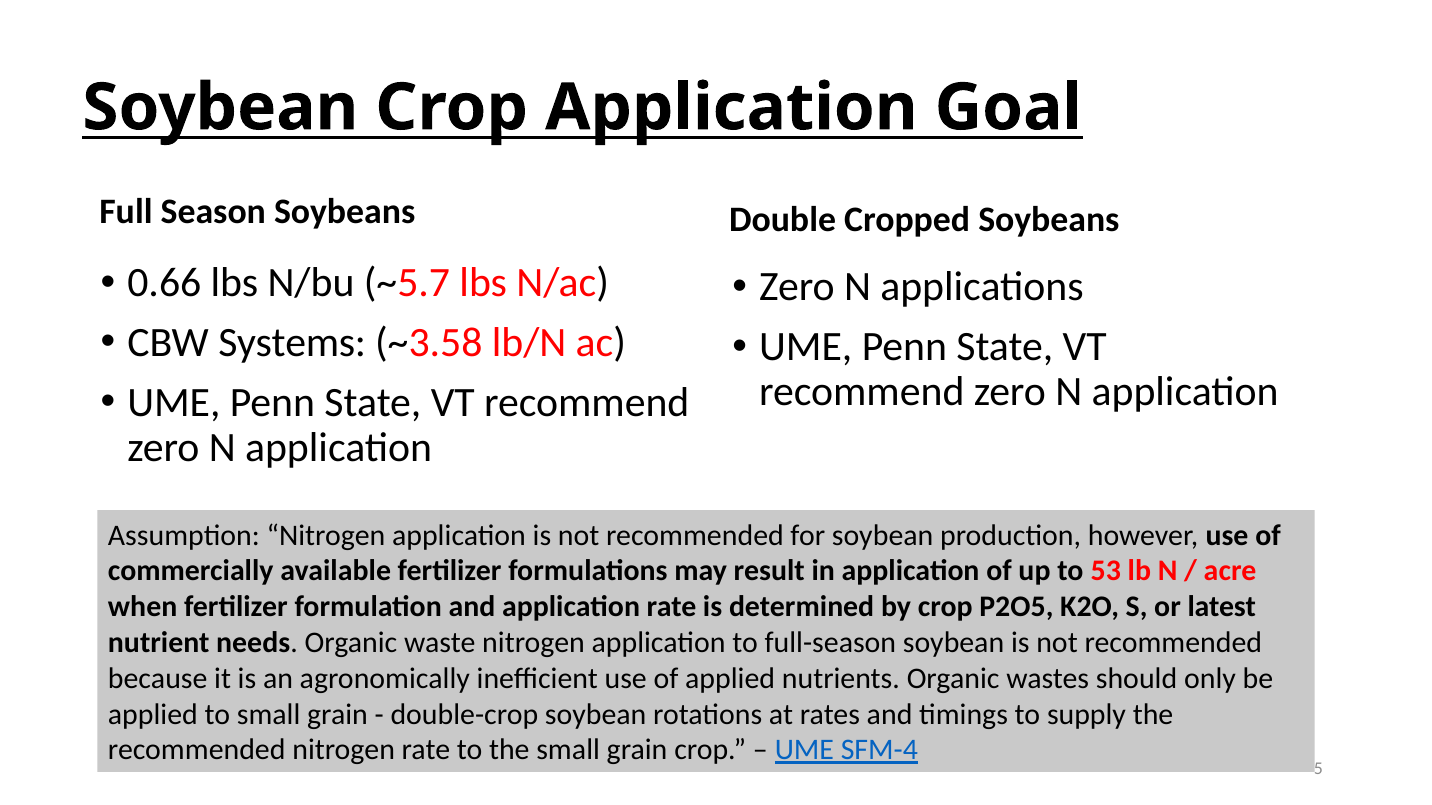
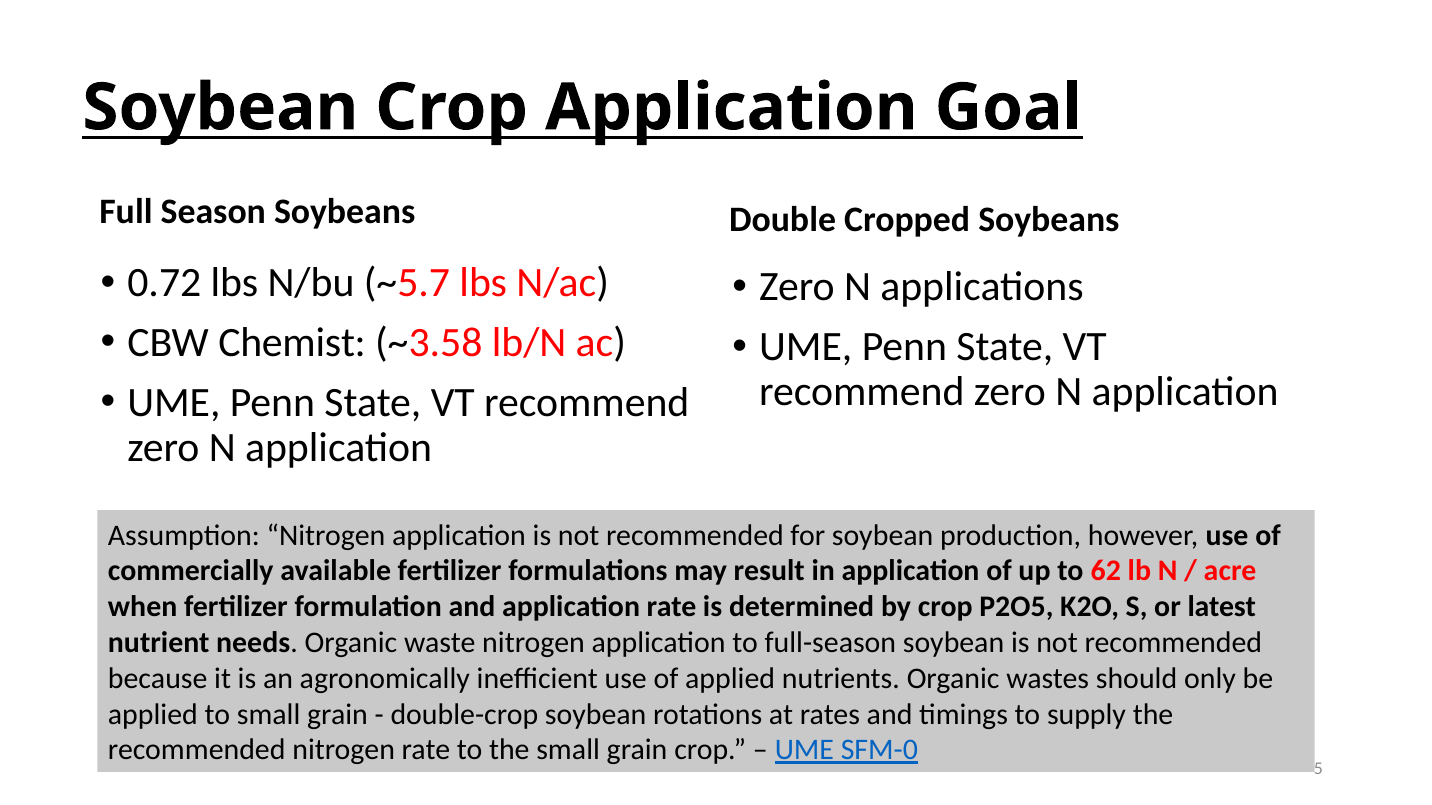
0.66: 0.66 -> 0.72
Systems: Systems -> Chemist
53: 53 -> 62
SFM-4: SFM-4 -> SFM-0
